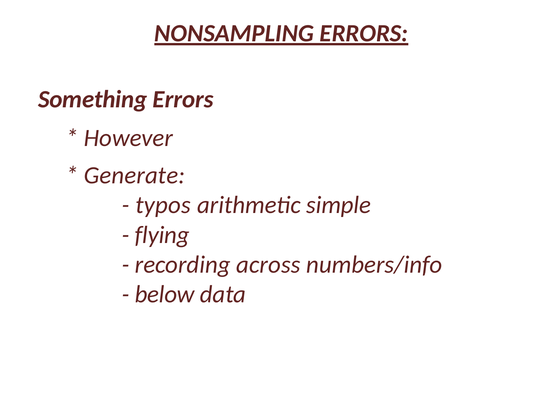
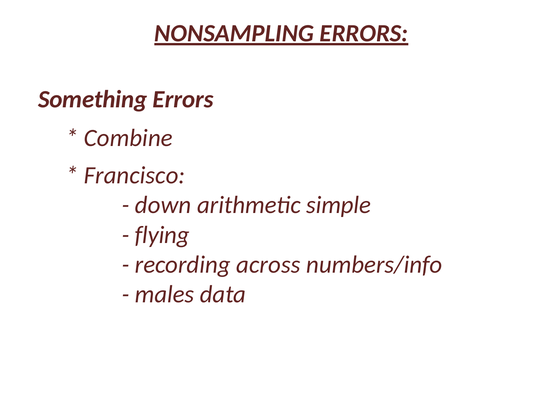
However: However -> Combine
Generate: Generate -> Francisco
typos: typos -> down
below: below -> males
